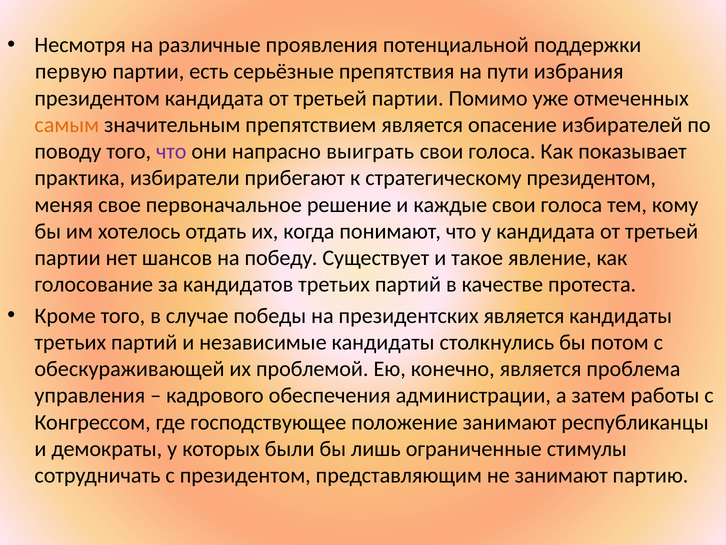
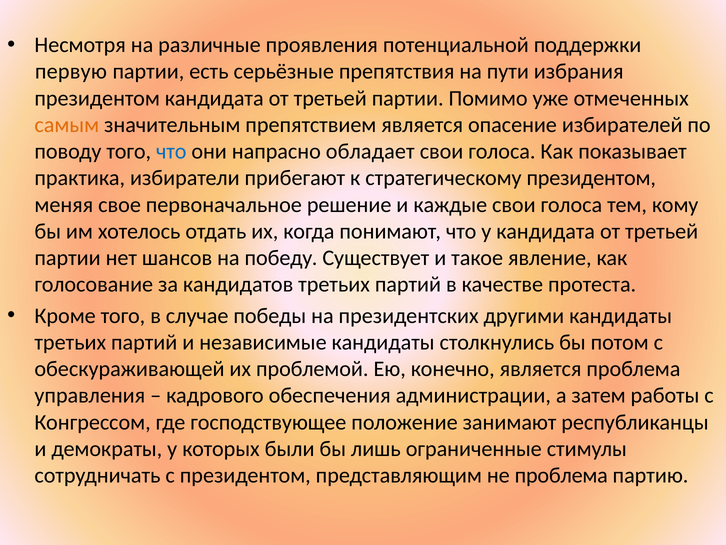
что at (171, 151) colour: purple -> blue
выиграть: выиграть -> обладает
президентских является: является -> другими
не занимают: занимают -> проблема
